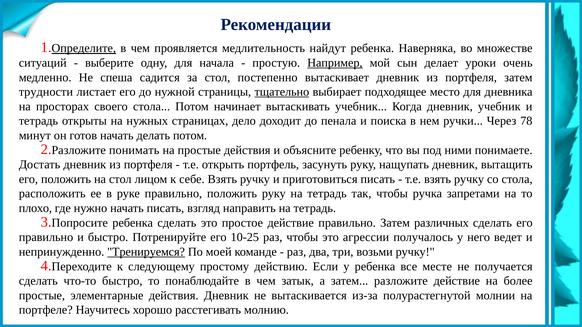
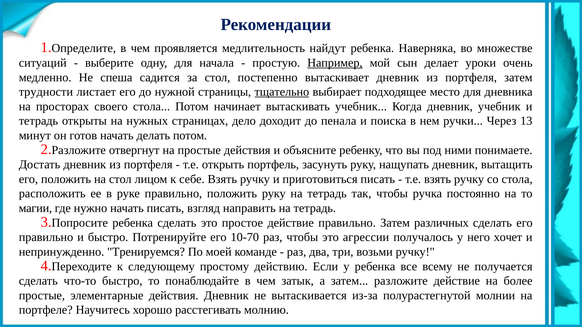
Определите underline: present -> none
78: 78 -> 13
понимать: понимать -> отвергнут
запретами: запретами -> постоянно
плохо: плохо -> магии
10-25: 10-25 -> 10-70
ведет: ведет -> хочет
Тренируемся underline: present -> none
месте: месте -> всему
